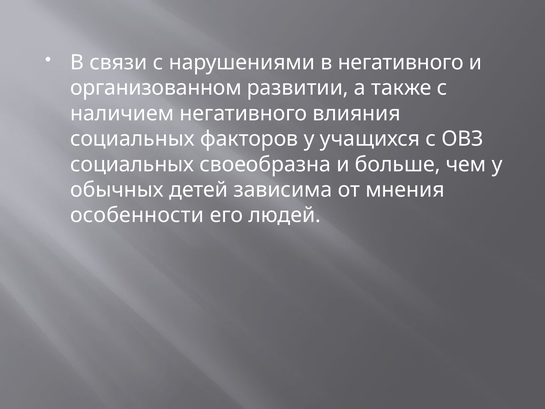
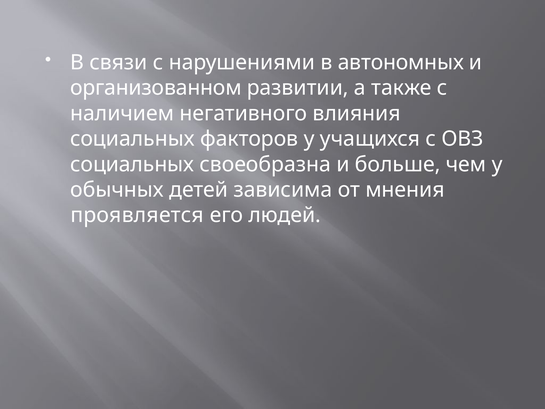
в негативного: негативного -> автономных
особенности: особенности -> проявляется
